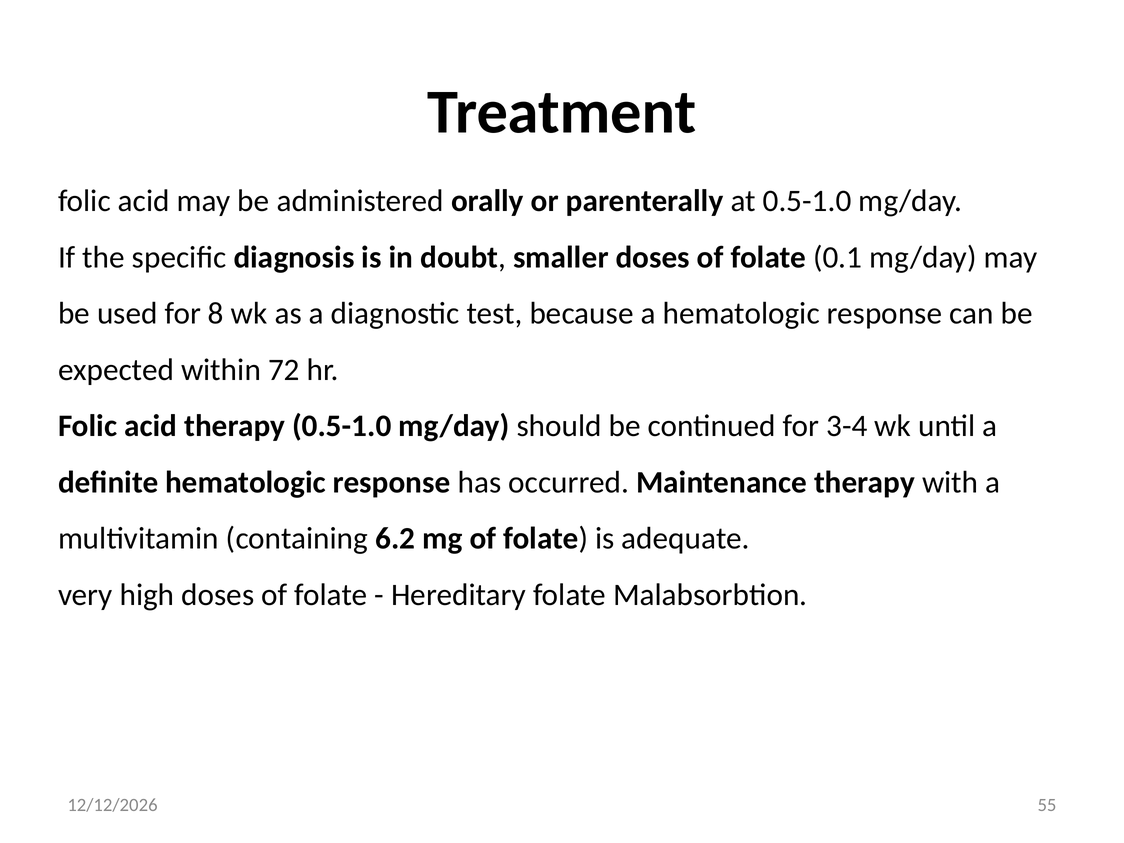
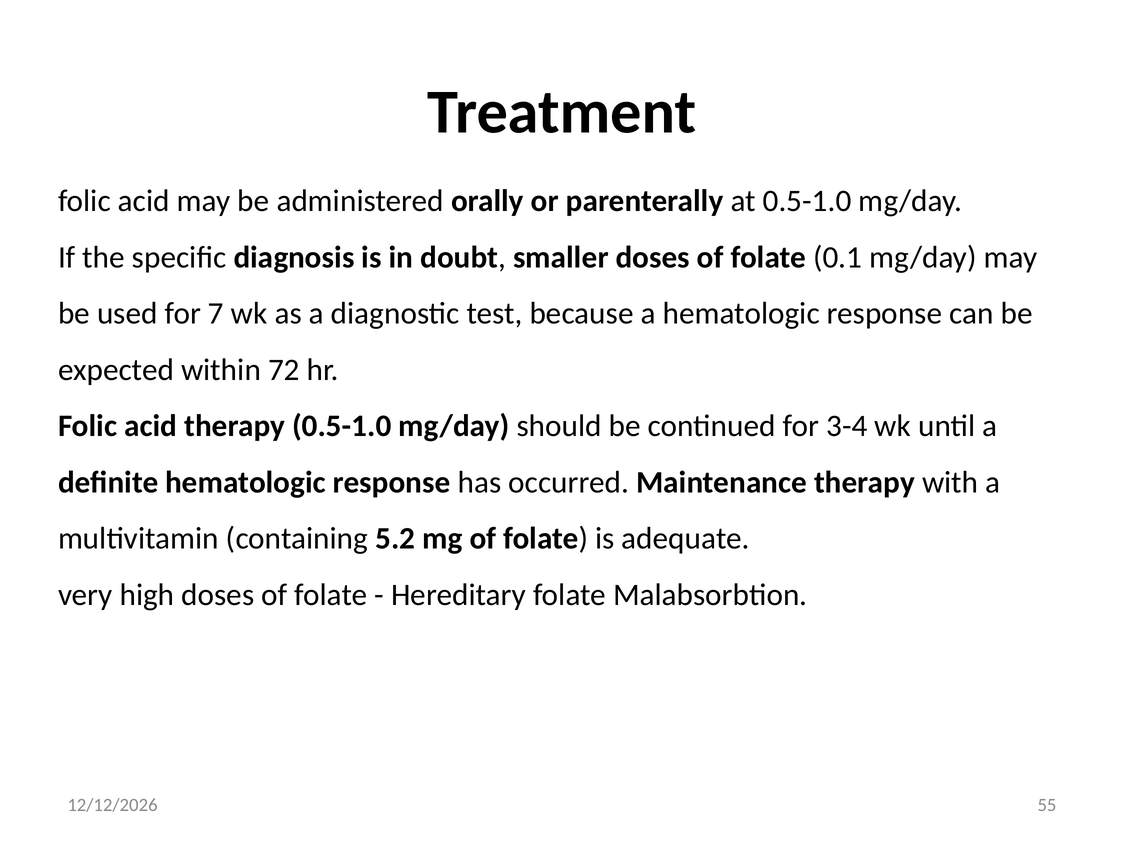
8: 8 -> 7
6.2: 6.2 -> 5.2
